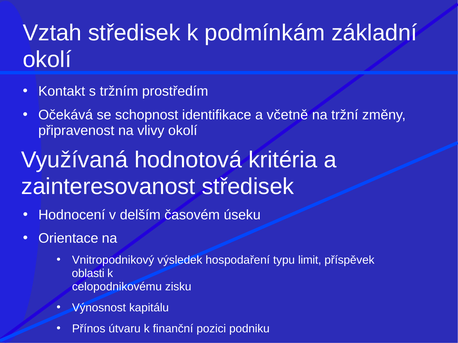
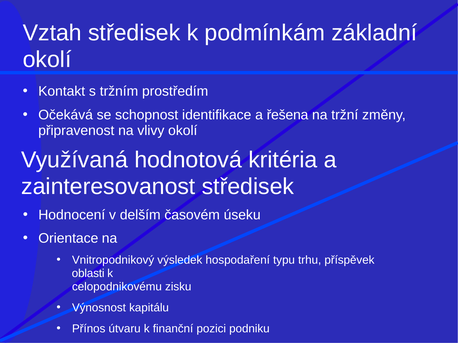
včetně: včetně -> řešena
limit: limit -> trhu
